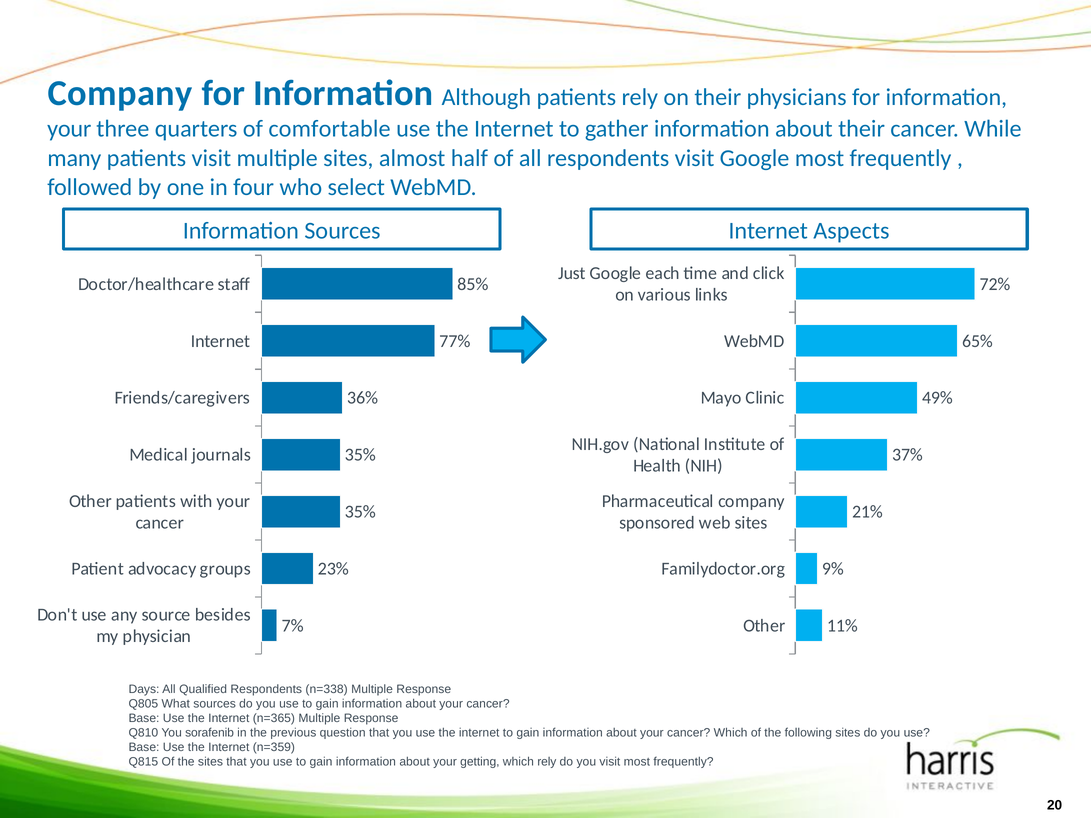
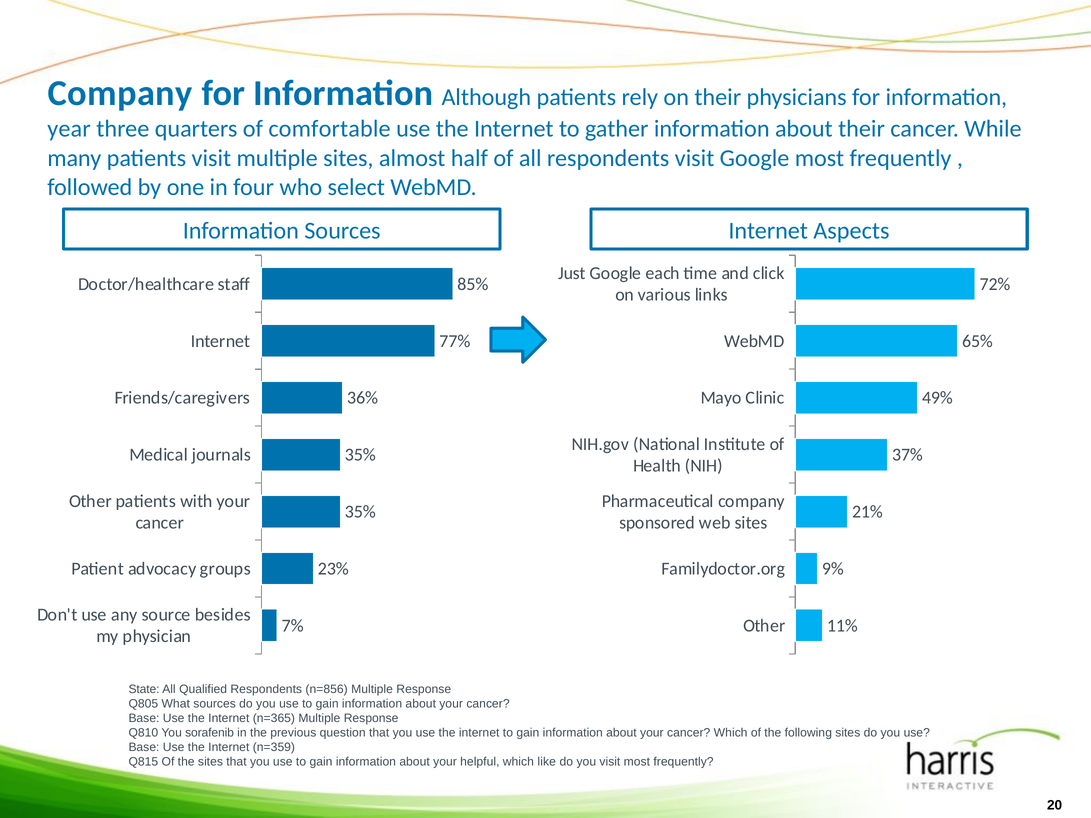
your at (69, 129): your -> year
Days: Days -> State
n=338: n=338 -> n=856
getting: getting -> helpful
which rely: rely -> like
